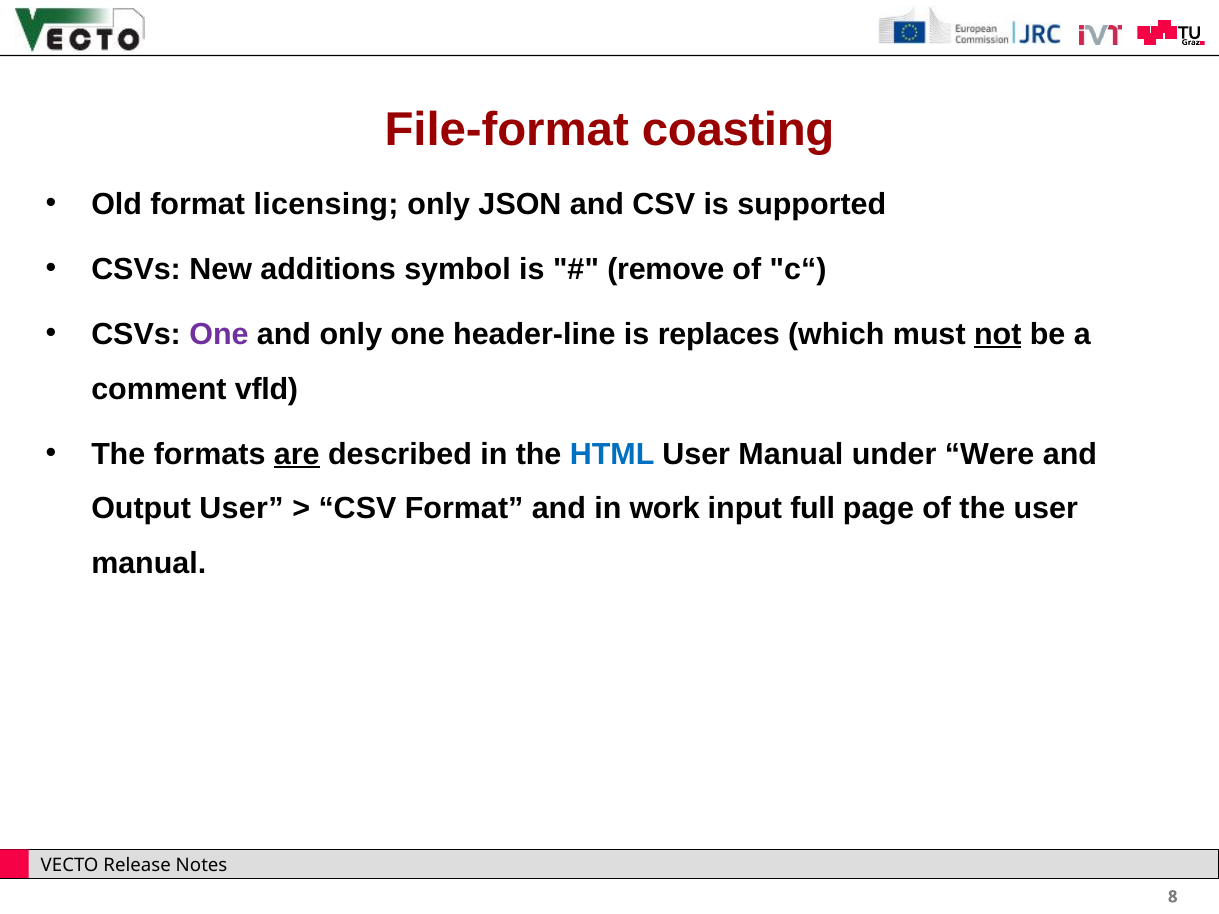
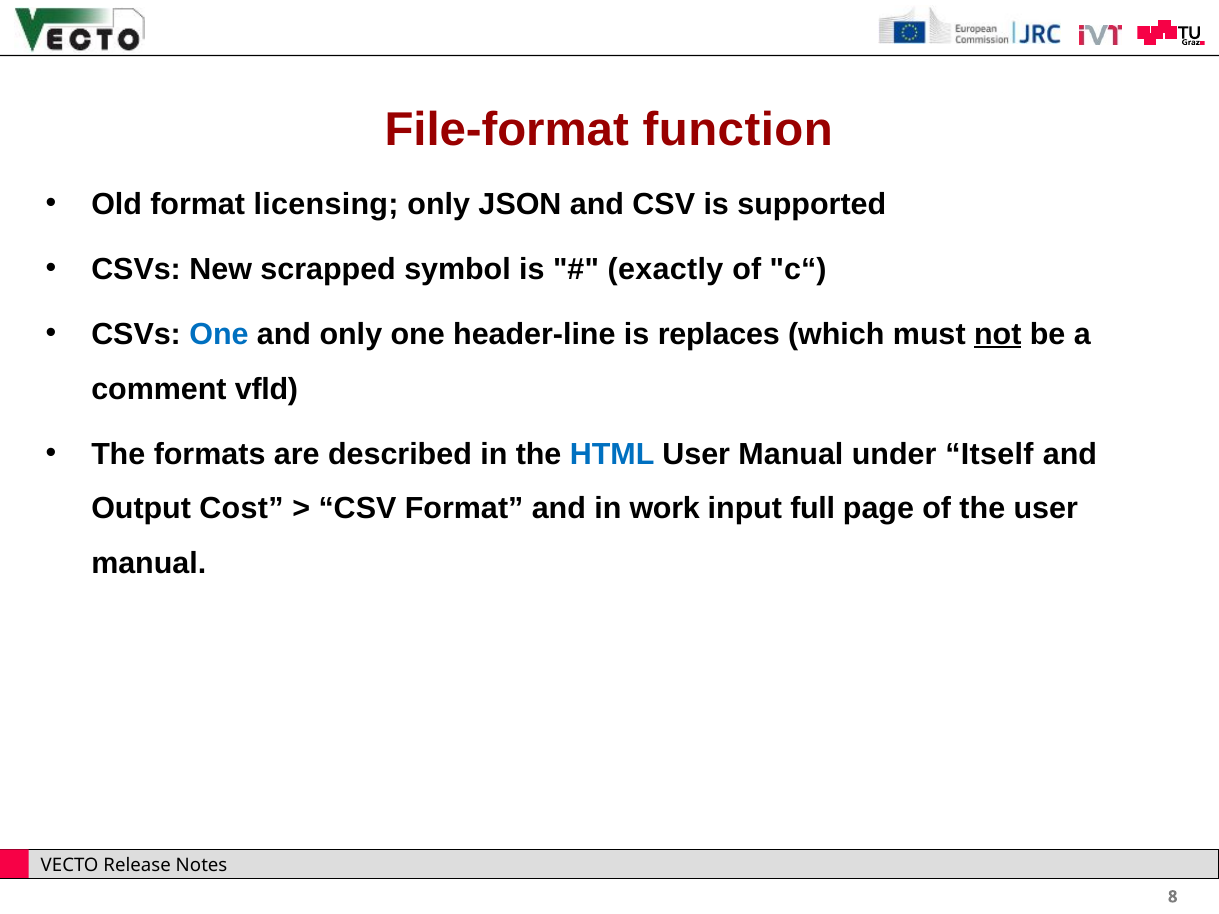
coasting: coasting -> function
additions: additions -> scrapped
remove: remove -> exactly
One at (219, 334) colour: purple -> blue
are underline: present -> none
Were: Were -> Itself
Output User: User -> Cost
